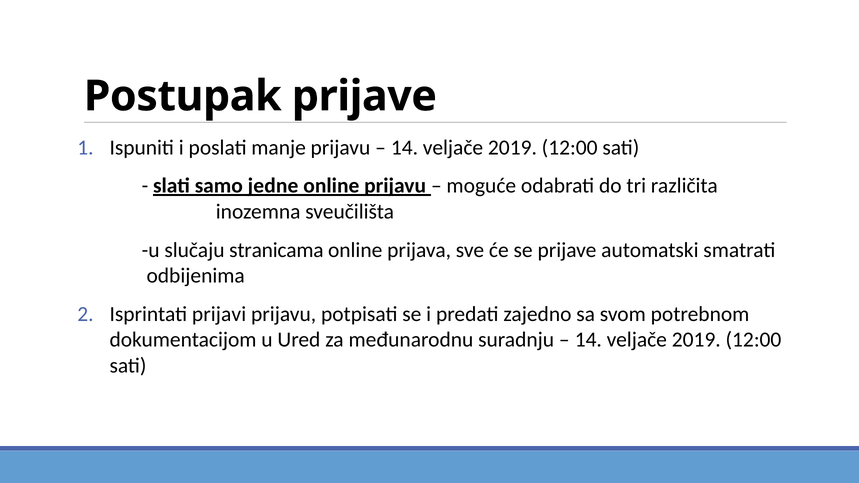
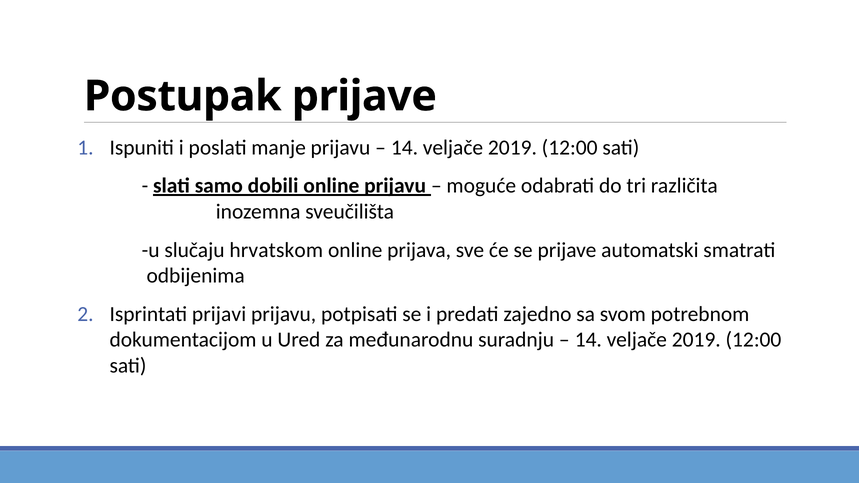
jedne: jedne -> dobili
stranicama: stranicama -> hrvatskom
